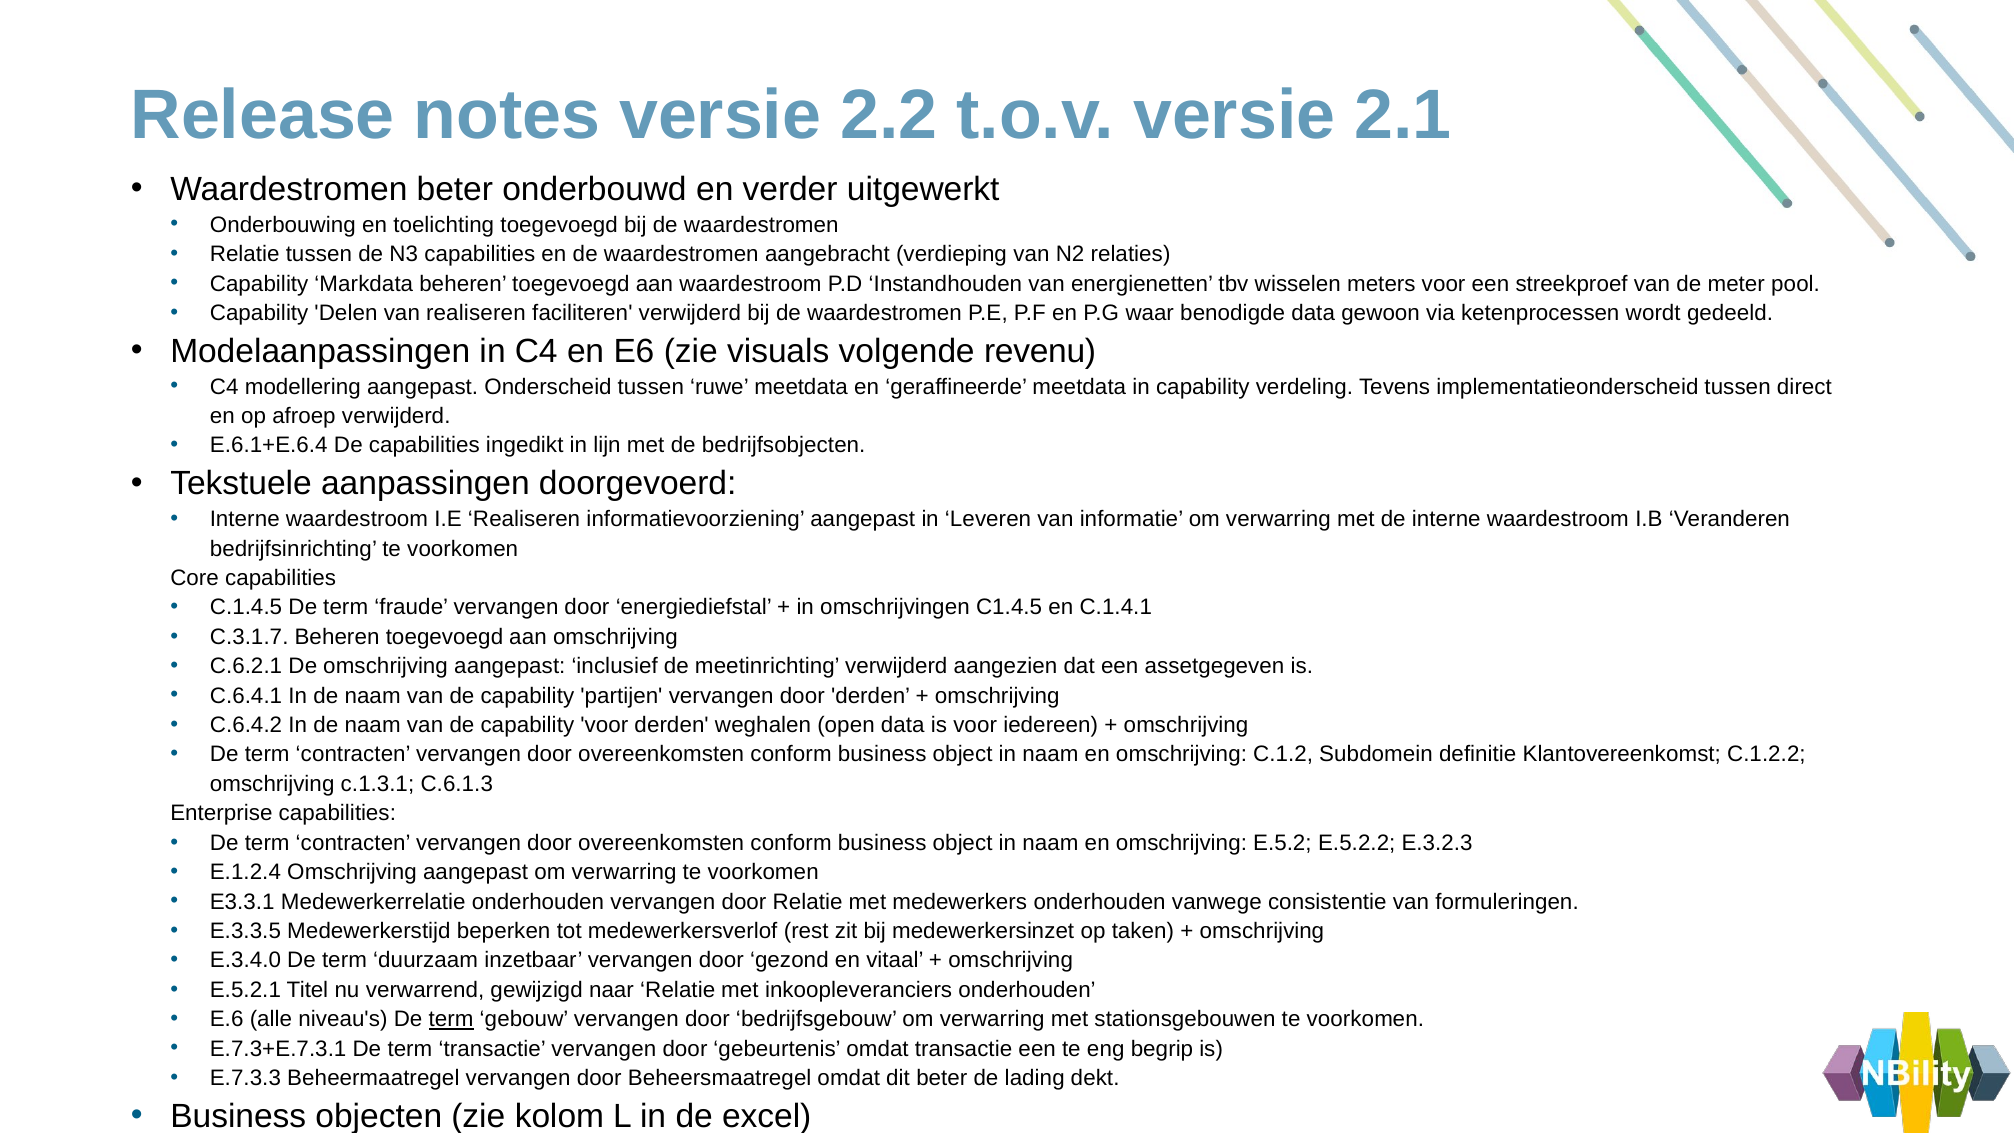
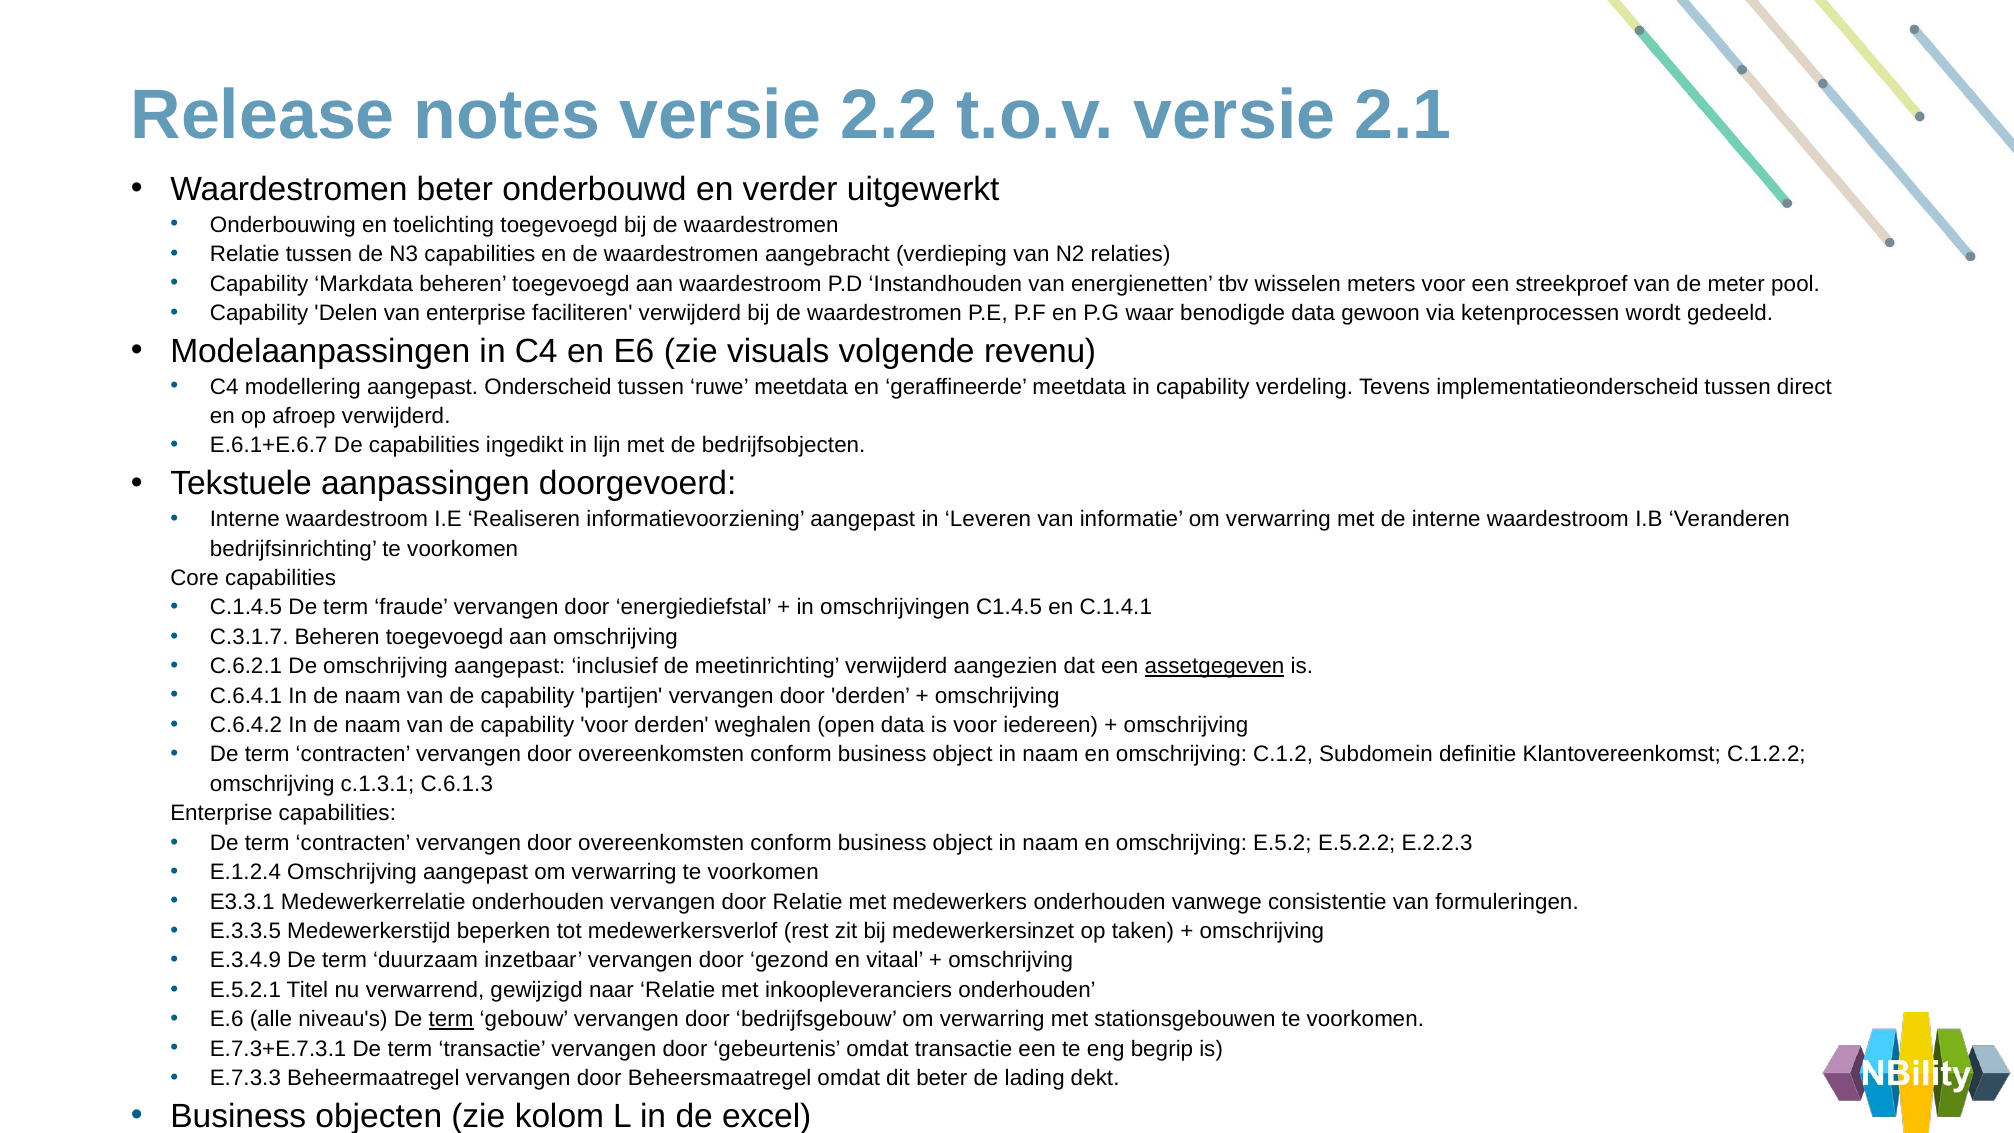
van realiseren: realiseren -> enterprise
E.6.1+E.6.4: E.6.1+E.6.4 -> E.6.1+E.6.7
assetgegeven underline: none -> present
E.3.2.3: E.3.2.3 -> E.2.2.3
E.3.4.0: E.3.4.0 -> E.3.4.9
